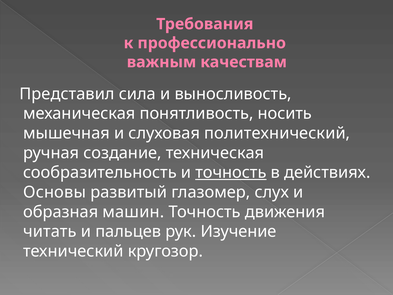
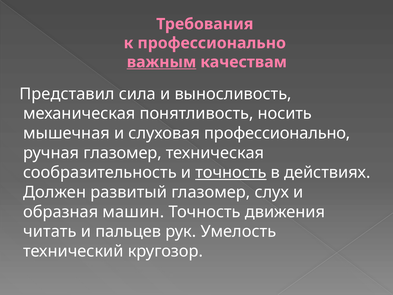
важным underline: none -> present
слуховая политехнический: политехнический -> профессионально
ручная создание: создание -> глазомер
Основы: Основы -> Должен
Изучение: Изучение -> Умелость
